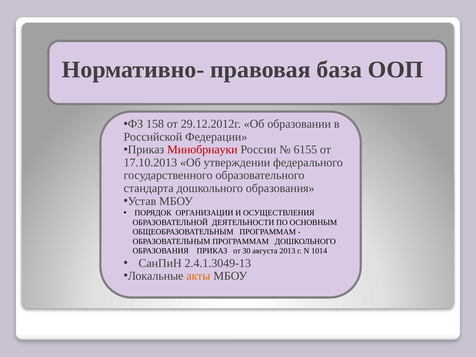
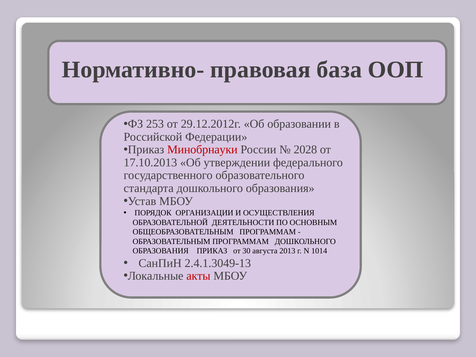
158: 158 -> 253
6155: 6155 -> 2028
акты colour: orange -> red
